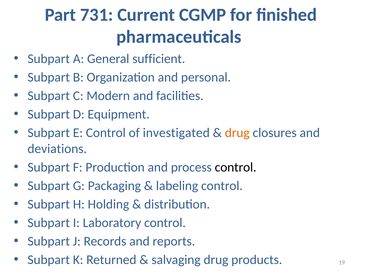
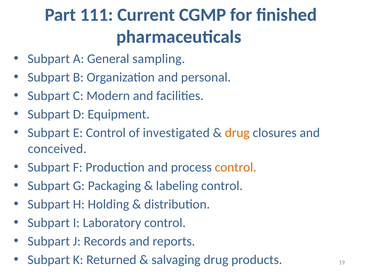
731: 731 -> 111
sufficient: sufficient -> sampling
deviations: deviations -> conceived
control at (236, 167) colour: black -> orange
